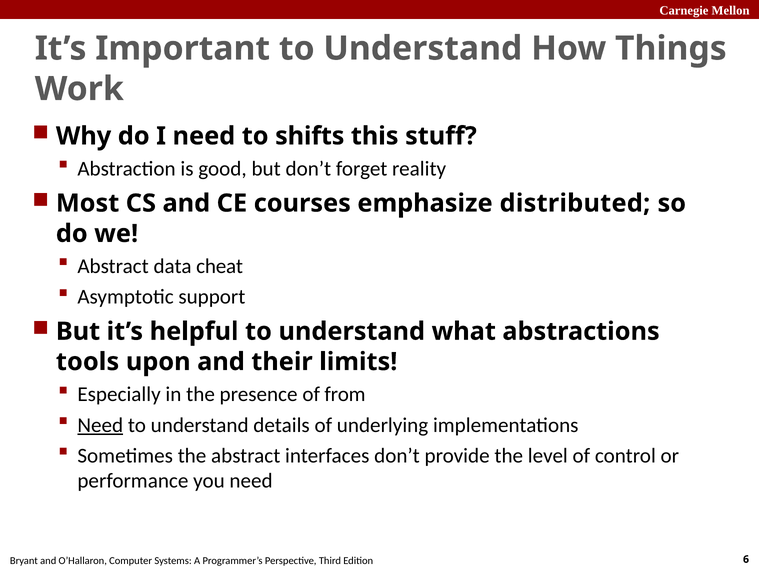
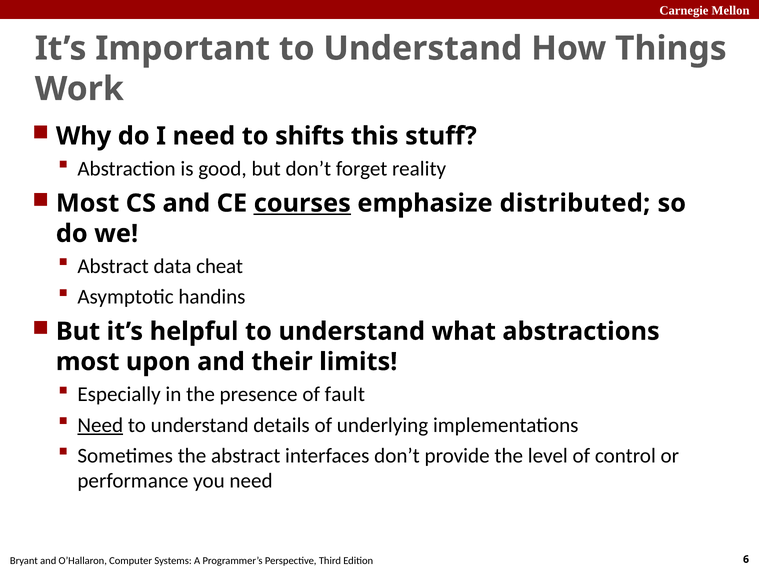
courses underline: none -> present
support: support -> handins
tools at (88, 362): tools -> most
from: from -> fault
